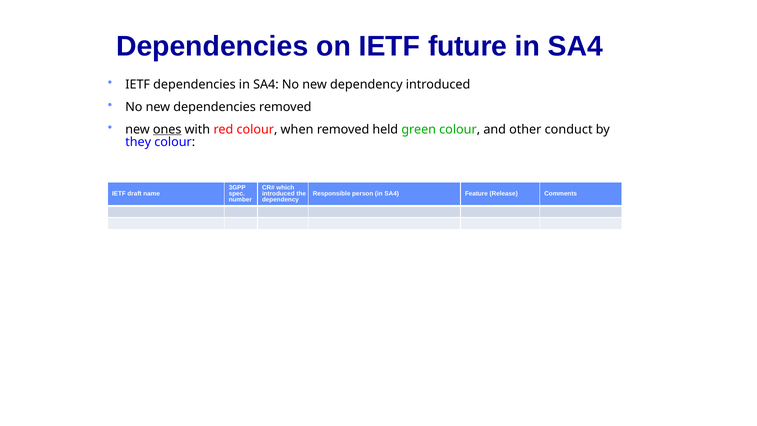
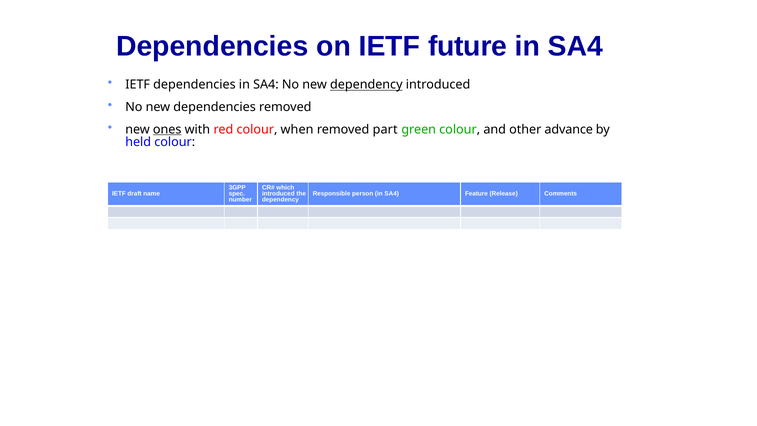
dependency at (366, 85) underline: none -> present
held: held -> part
conduct: conduct -> advance
they: they -> held
